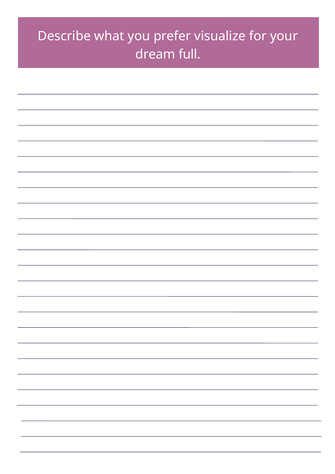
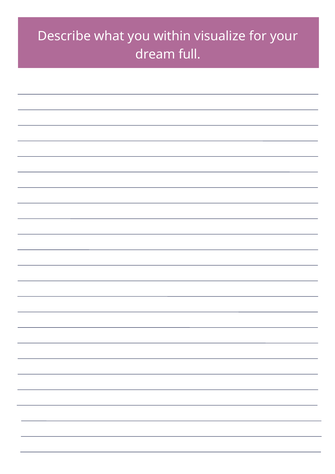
prefer: prefer -> within
